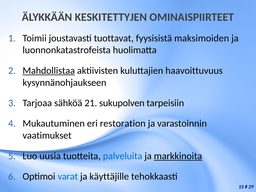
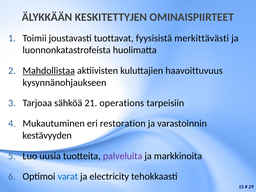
maksimoiden: maksimoiden -> merkittävästi
sukupolven: sukupolven -> operations
vaatimukset: vaatimukset -> kestävyyden
palveluita colour: blue -> purple
markkinoita underline: present -> none
käyttäjille: käyttäjille -> electricity
